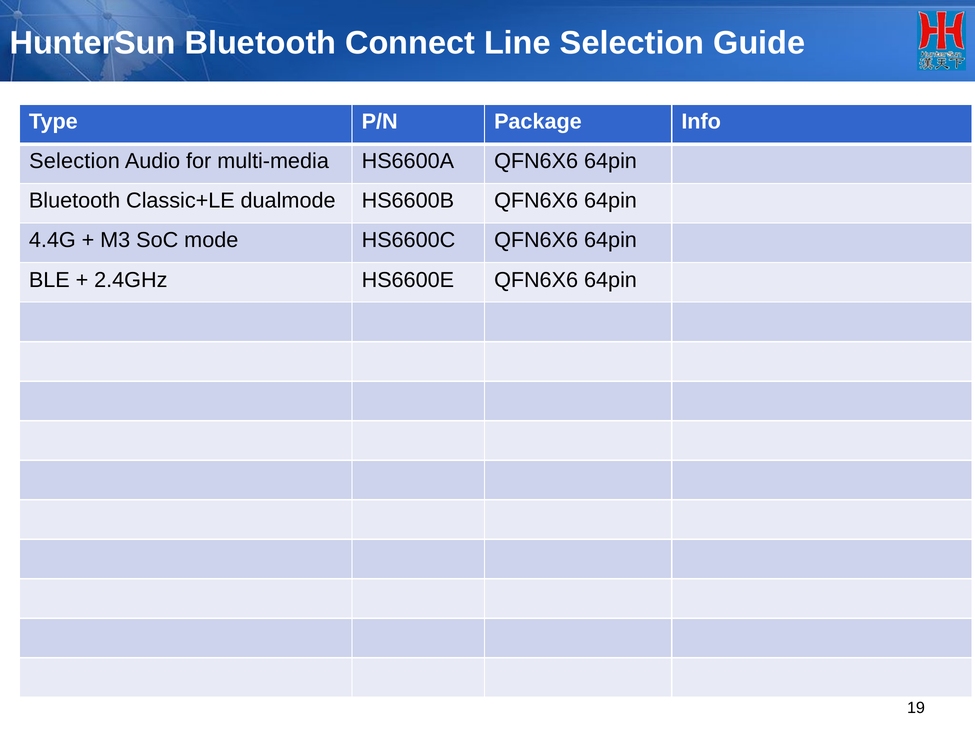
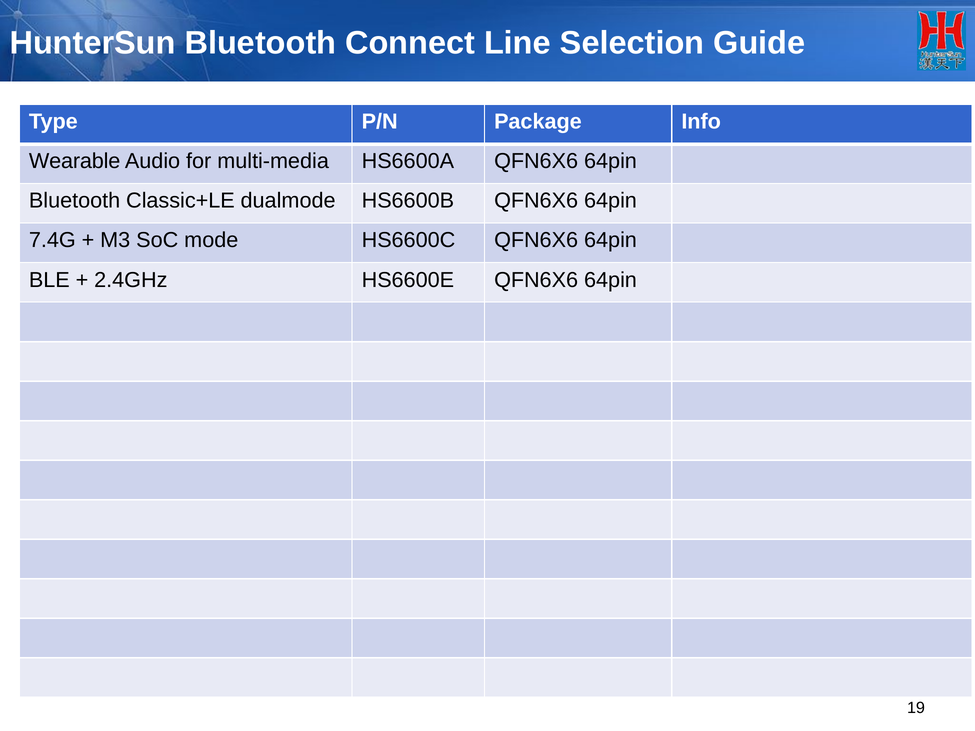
Selection at (74, 161): Selection -> Wearable
4.4G: 4.4G -> 7.4G
